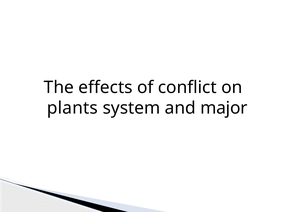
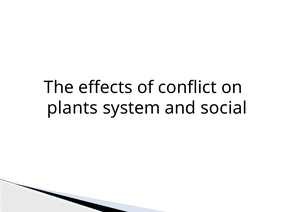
major: major -> social
